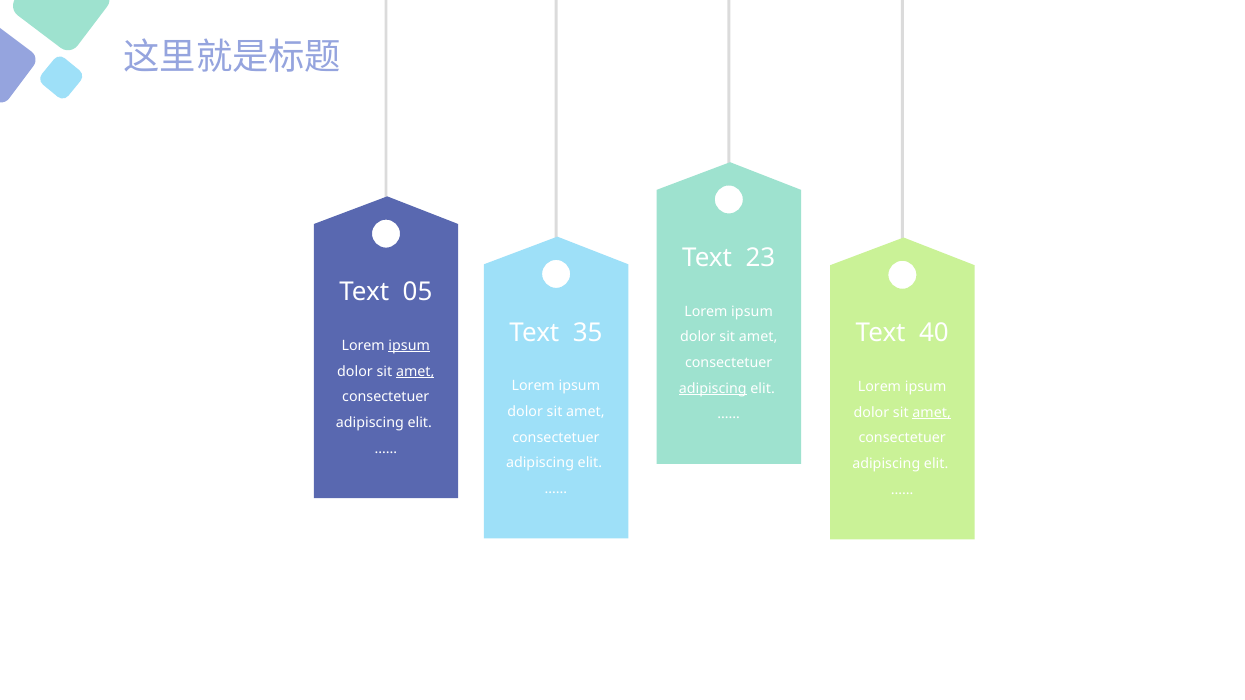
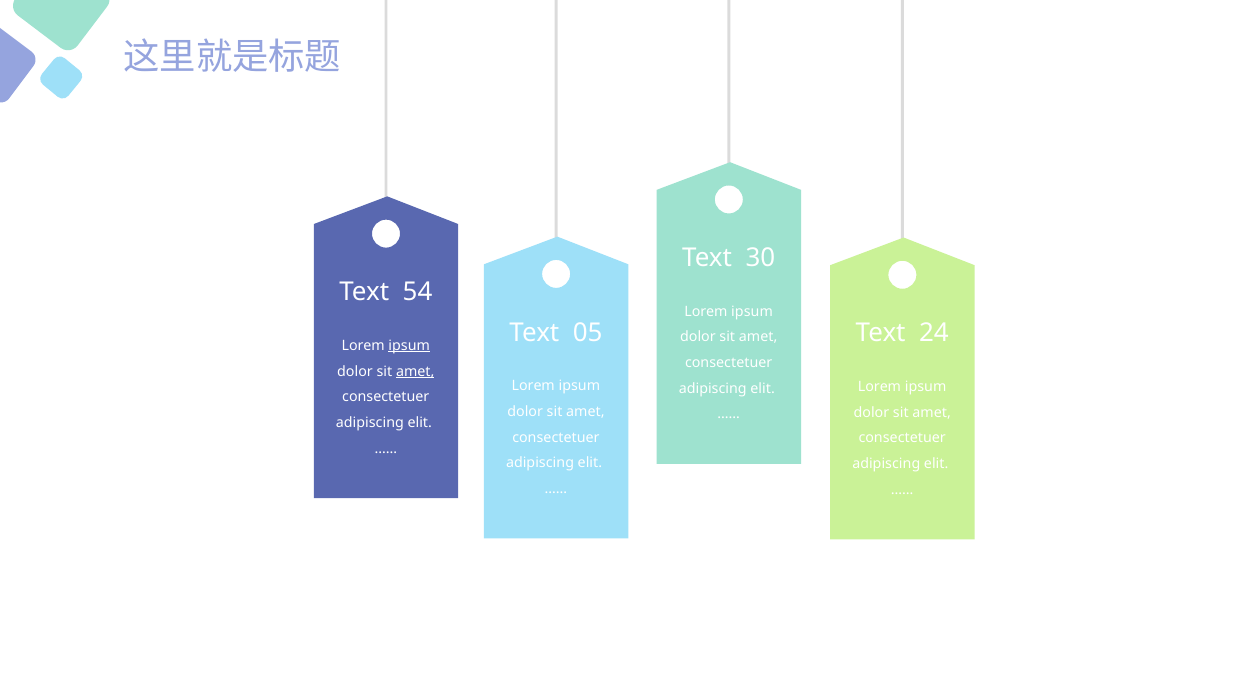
23: 23 -> 30
05: 05 -> 54
35: 35 -> 05
40: 40 -> 24
adipiscing at (713, 389) underline: present -> none
amet at (932, 413) underline: present -> none
